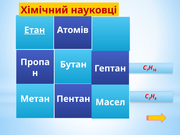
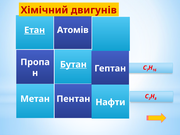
науковці: науковці -> двигунів
Бутан underline: none -> present
Масел: Масел -> Нафти
